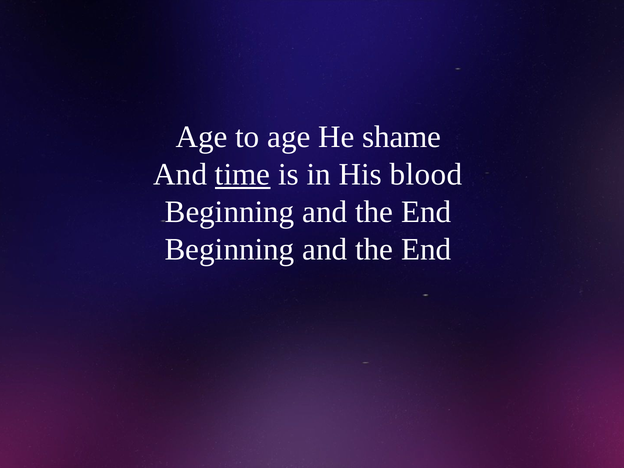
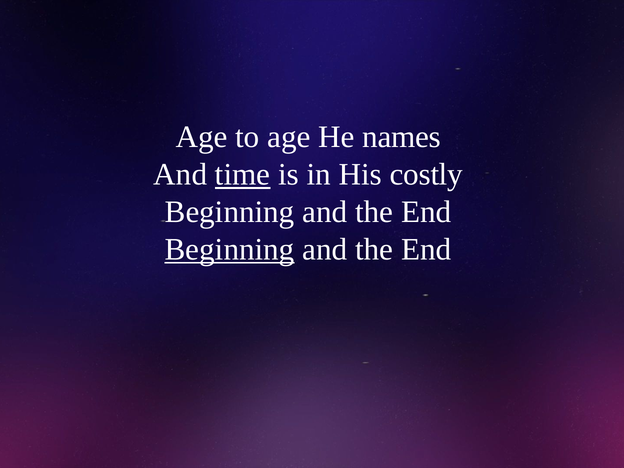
shame: shame -> names
blood: blood -> costly
Beginning at (230, 249) underline: none -> present
